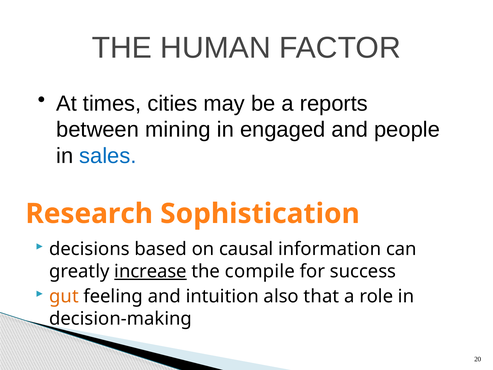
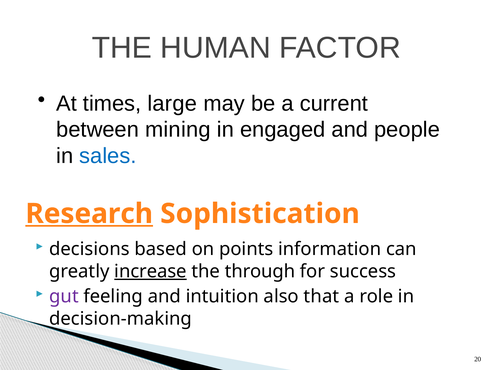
cities: cities -> large
reports: reports -> current
Research underline: none -> present
causal: causal -> points
compile: compile -> through
gut colour: orange -> purple
